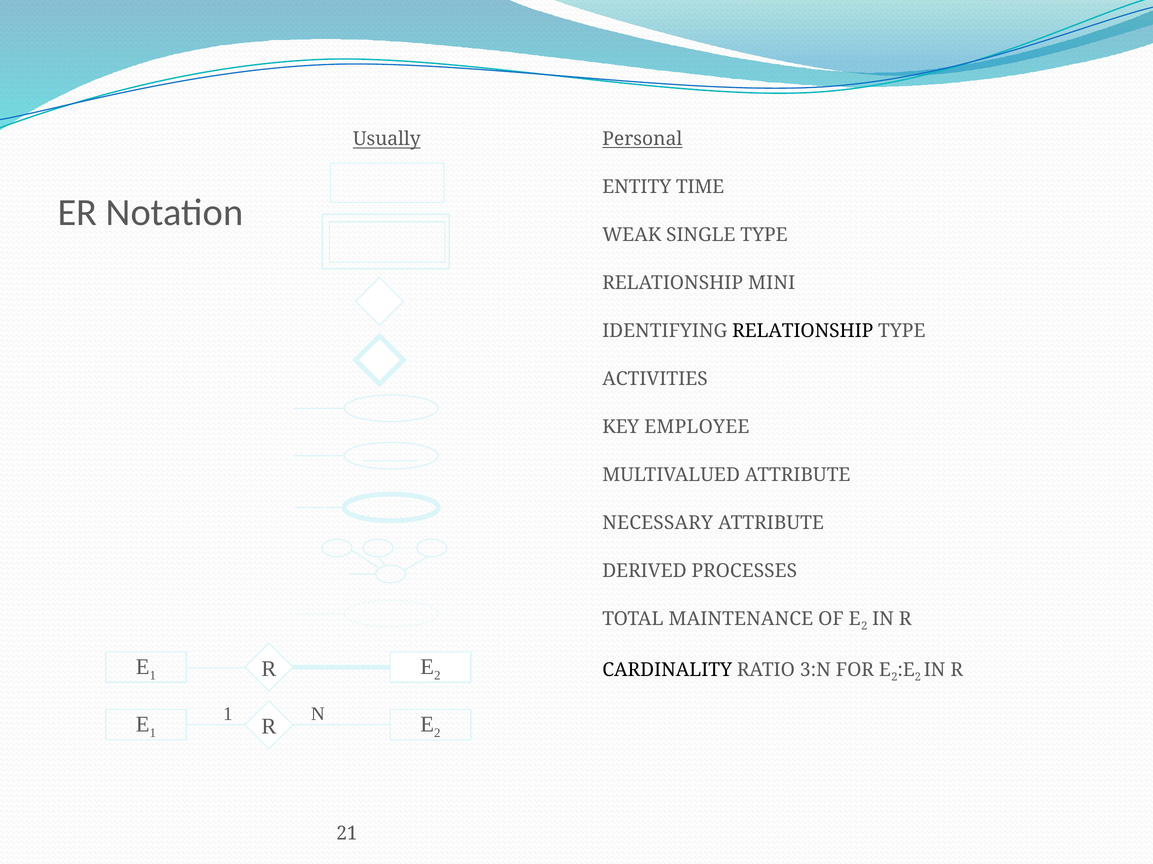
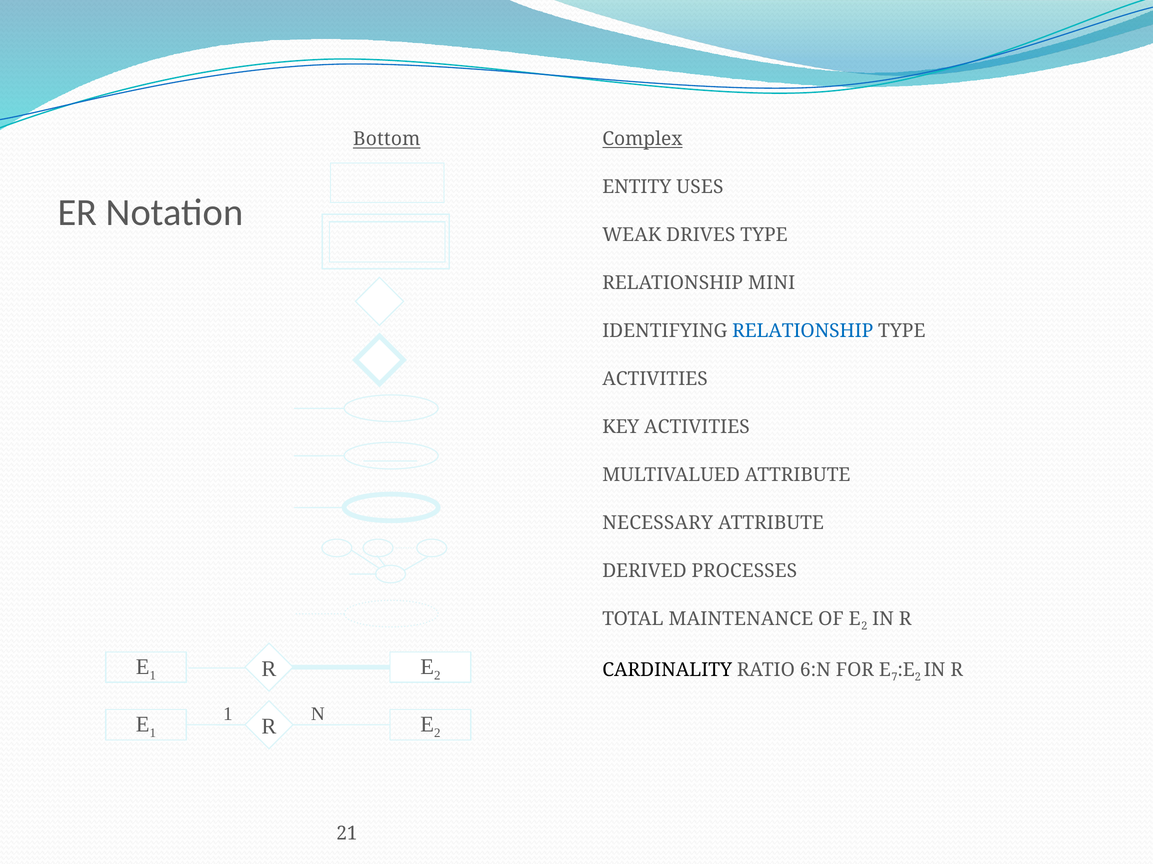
Personal: Personal -> Complex
Usually: Usually -> Bottom
TIME: TIME -> USES
SINGLE: SINGLE -> DRIVES
RELATIONSHIP at (803, 331) colour: black -> blue
KEY EMPLOYEE: EMPLOYEE -> ACTIVITIES
3:N: 3:N -> 6:N
2 at (894, 678): 2 -> 7
